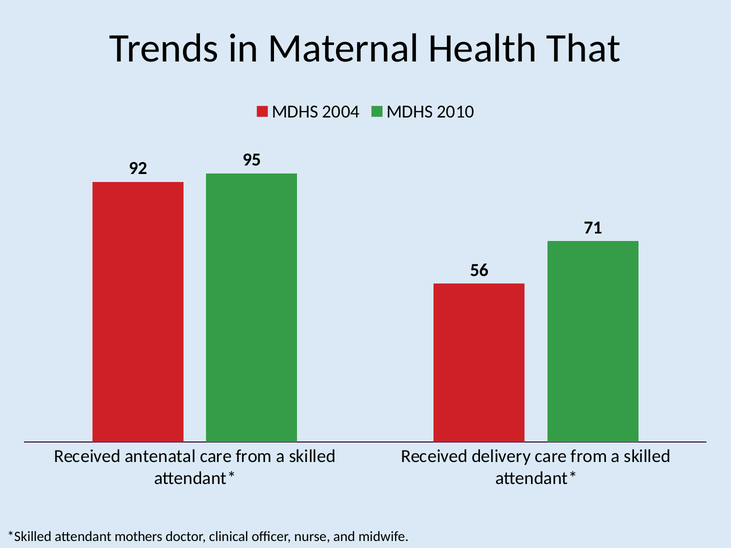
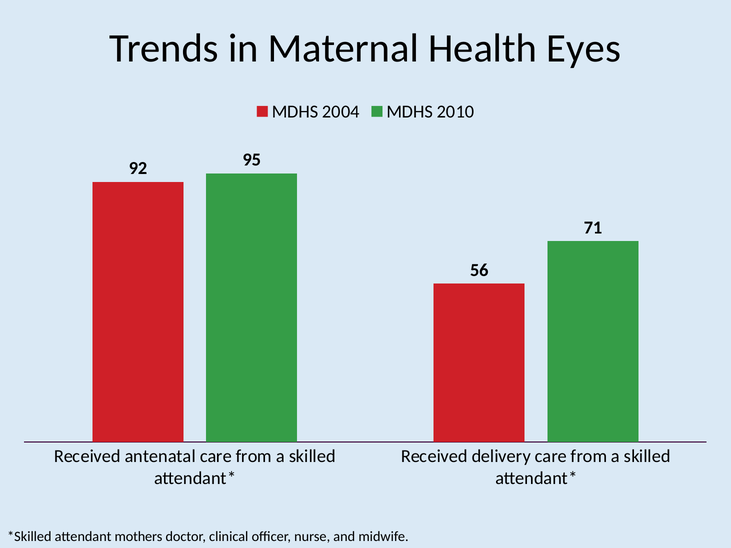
That: That -> Eyes
